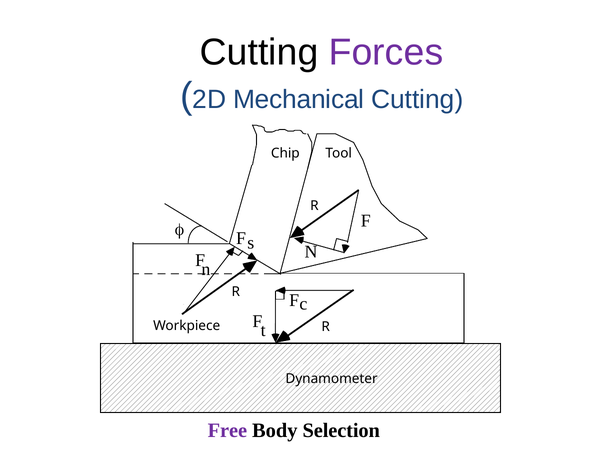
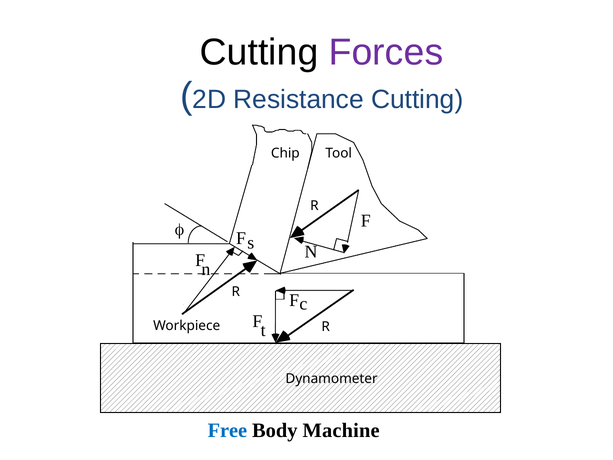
Mechanical: Mechanical -> Resistance
Free colour: purple -> blue
Selection: Selection -> Machine
